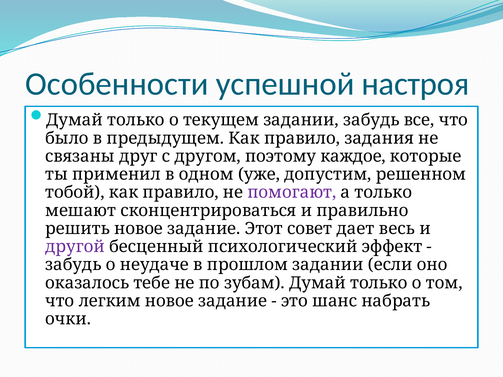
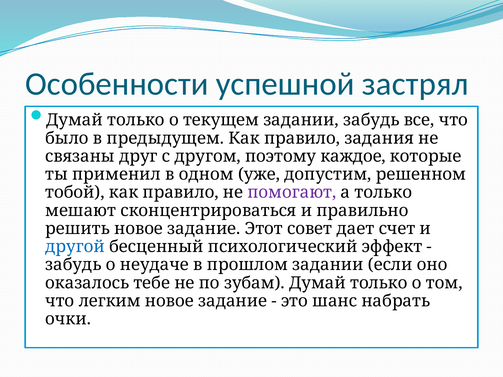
настроя: настроя -> застрял
весь: весь -> счет
другой colour: purple -> blue
